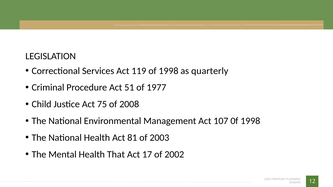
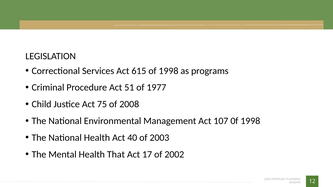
119: 119 -> 615
quarterly: quarterly -> programs
81: 81 -> 40
